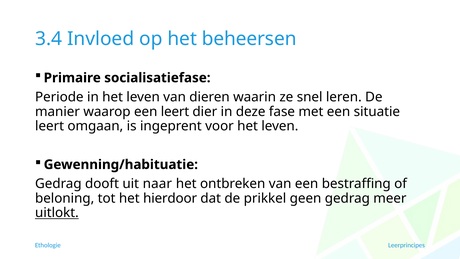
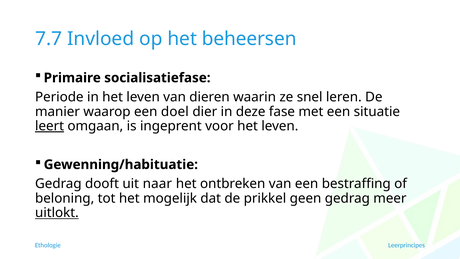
3.4: 3.4 -> 7.7
een leert: leert -> doel
leert at (50, 126) underline: none -> present
hierdoor: hierdoor -> mogelijk
